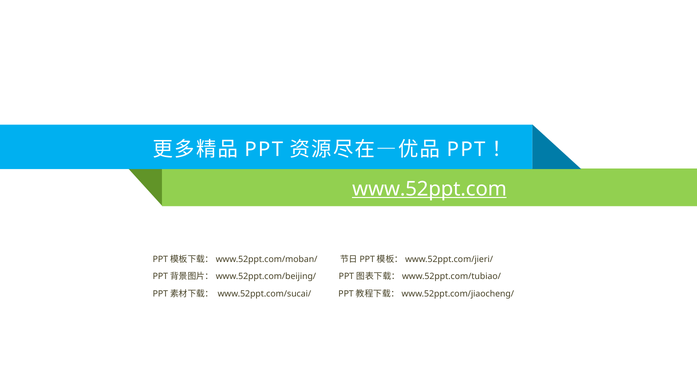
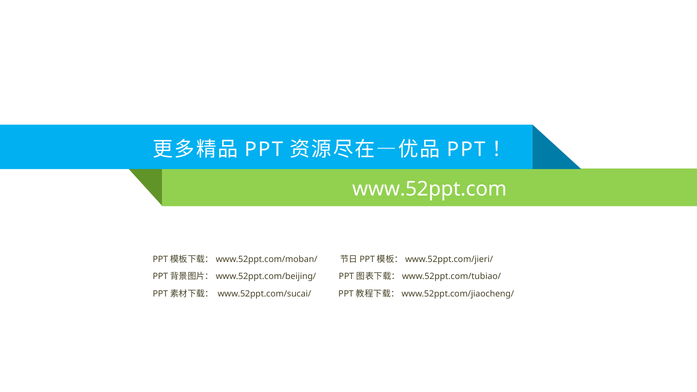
www.52ppt.com underline: present -> none
